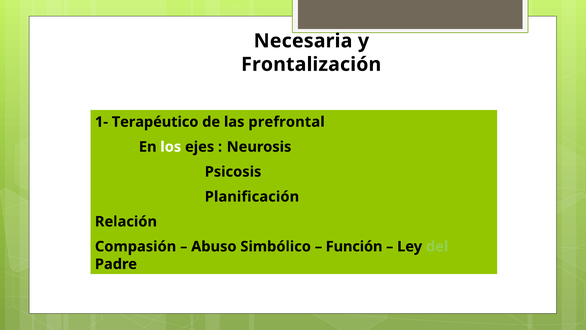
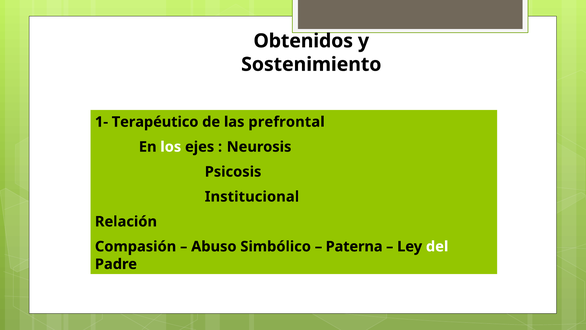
Necesaria: Necesaria -> Obtenidos
Frontalización: Frontalización -> Sostenimiento
Planificación: Planificación -> Institucional
Función: Función -> Paterna
del colour: light green -> white
